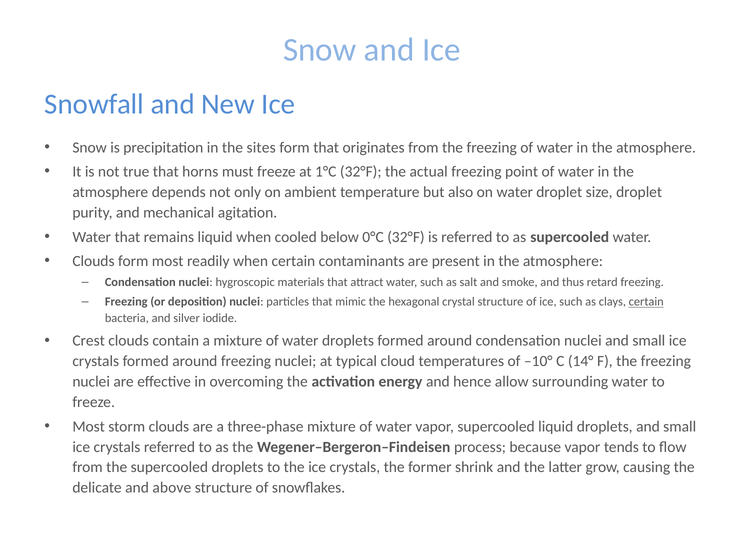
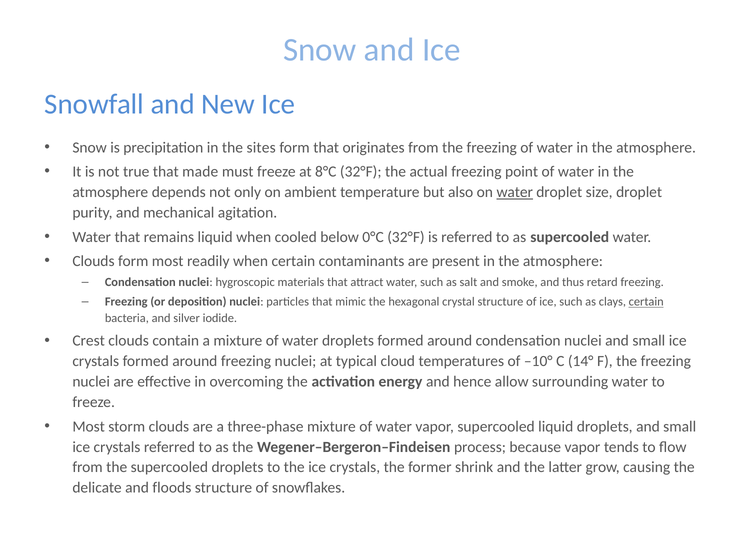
horns: horns -> made
1°C: 1°C -> 8°C
water at (515, 192) underline: none -> present
above: above -> floods
